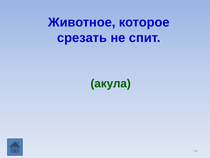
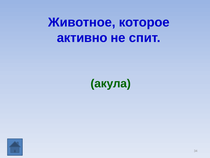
срезать: срезать -> активно
